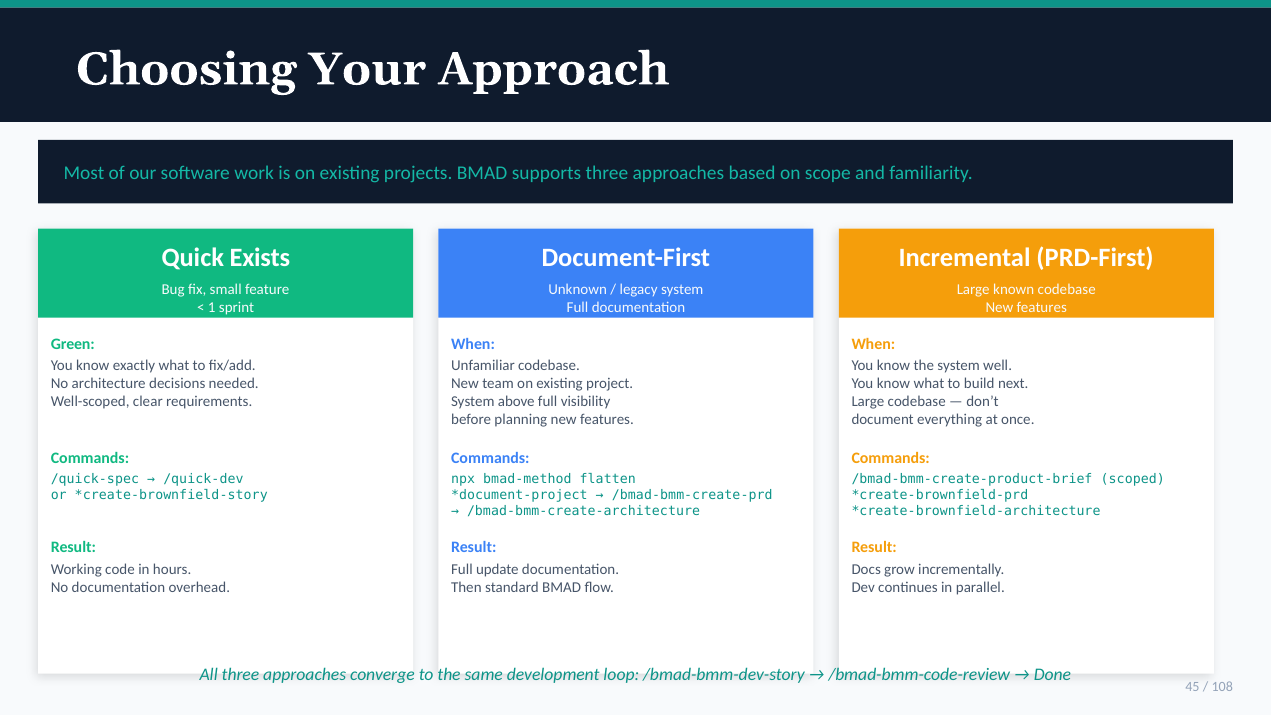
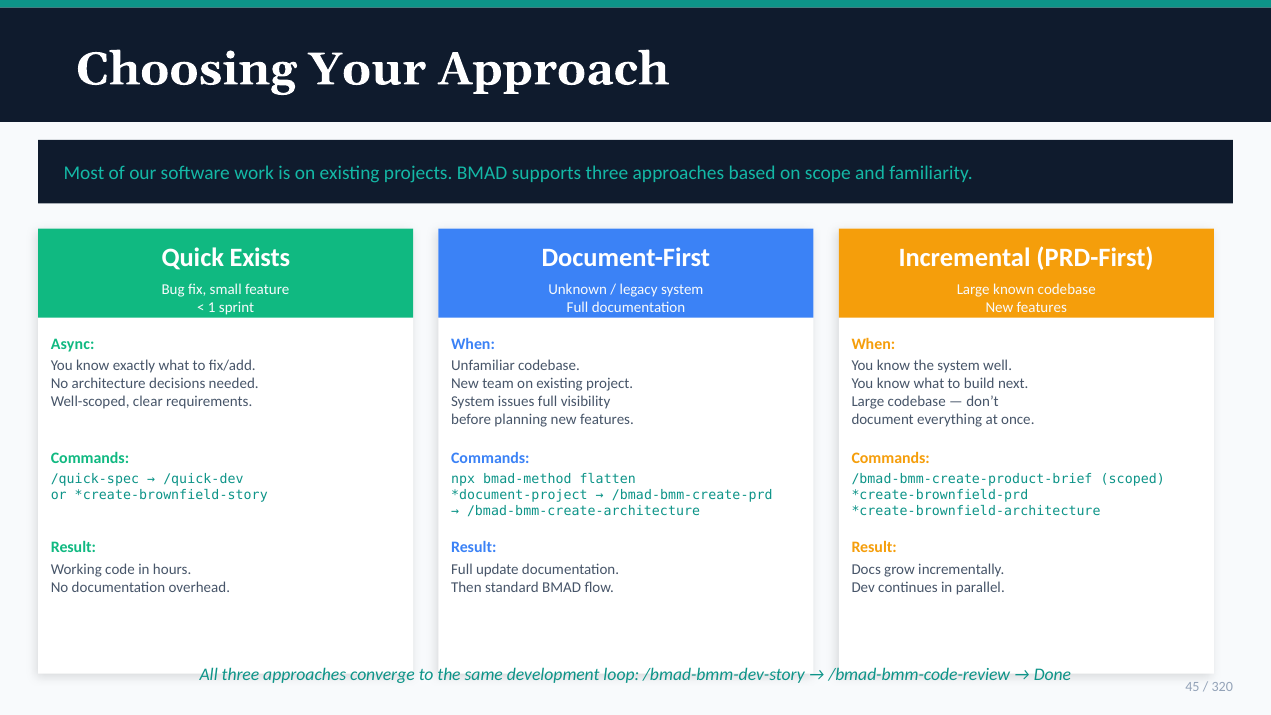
Green: Green -> Async
above: above -> issues
108: 108 -> 320
